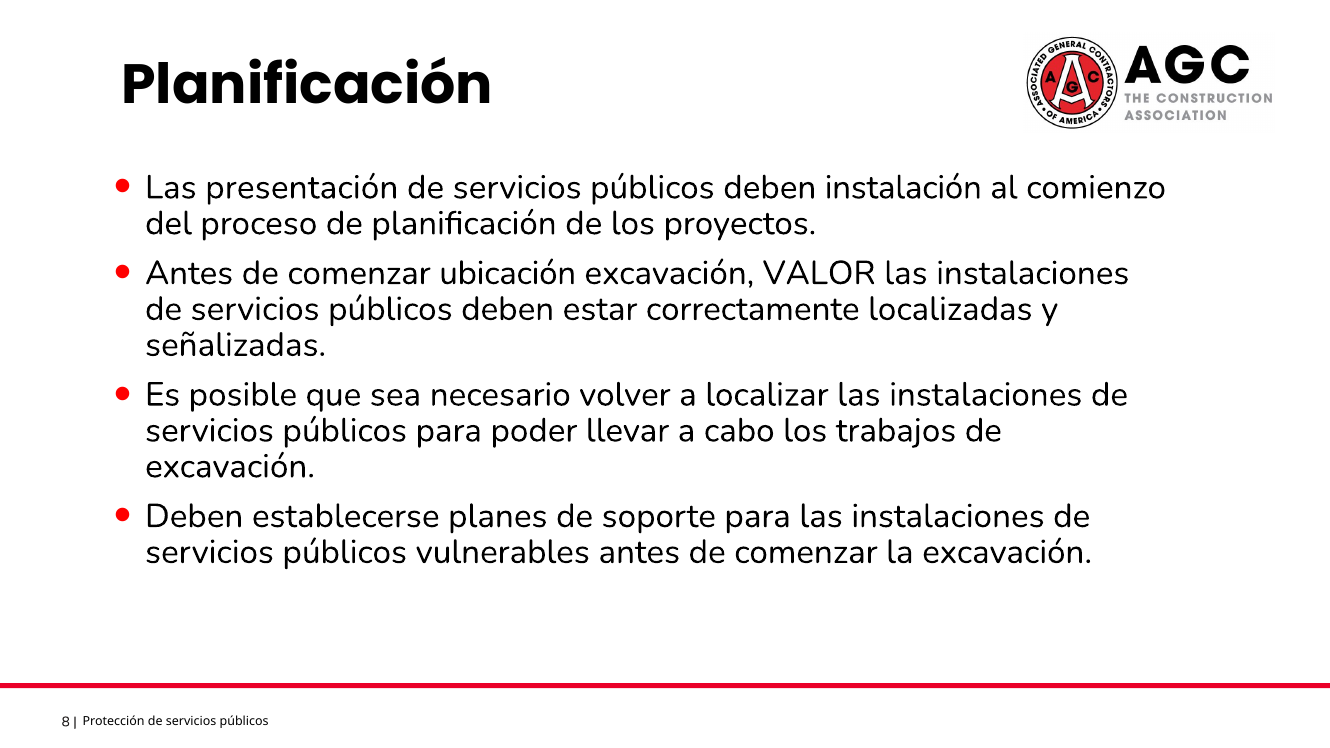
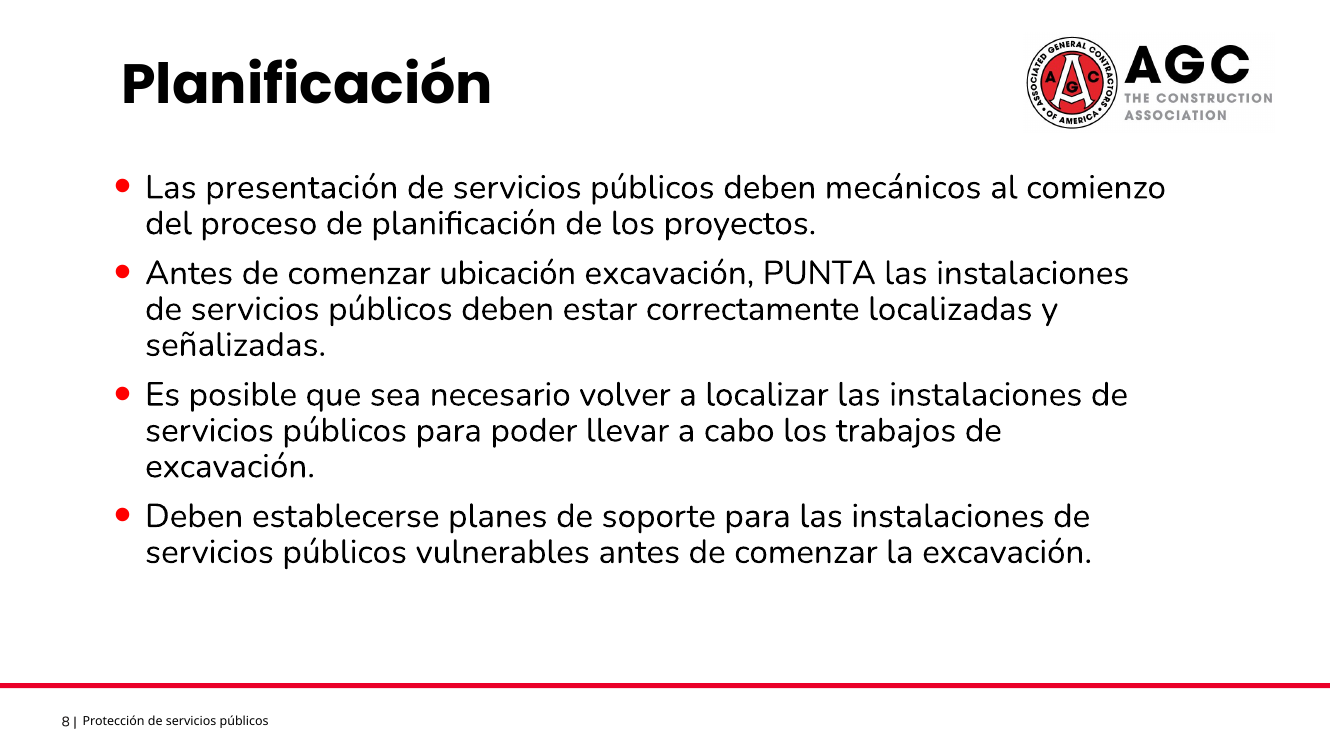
instalación: instalación -> mecánicos
VALOR: VALOR -> PUNTA
